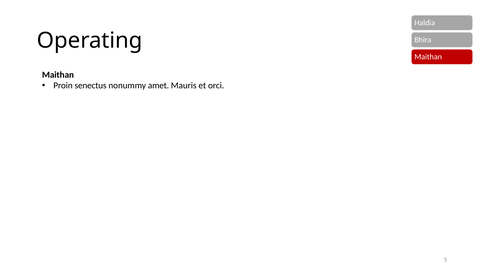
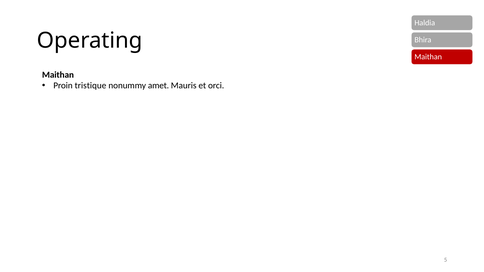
senectus: senectus -> tristique
